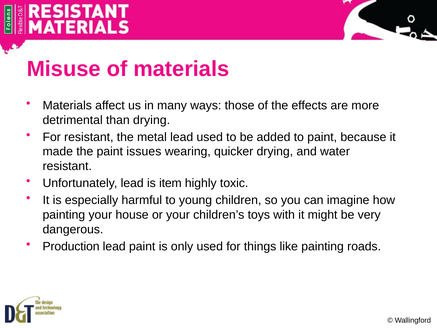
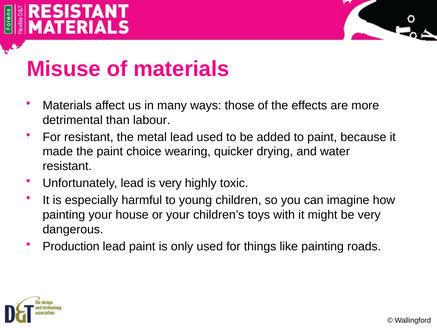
than drying: drying -> labour
issues: issues -> choice
is item: item -> very
